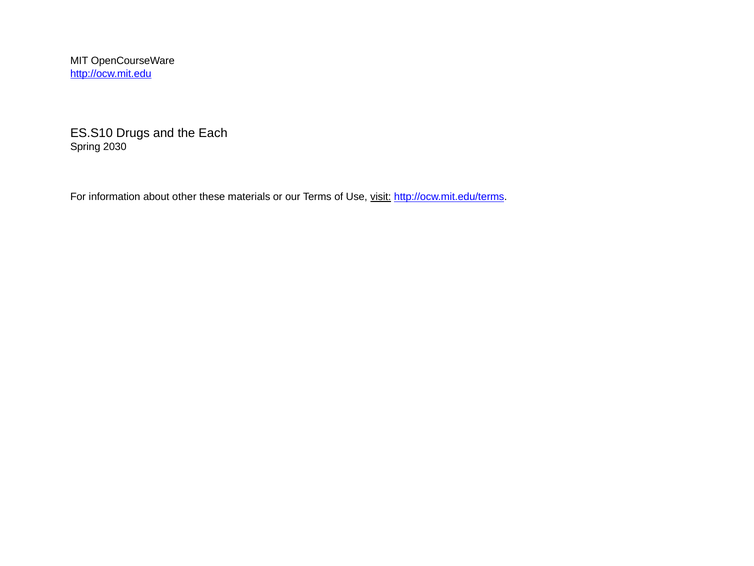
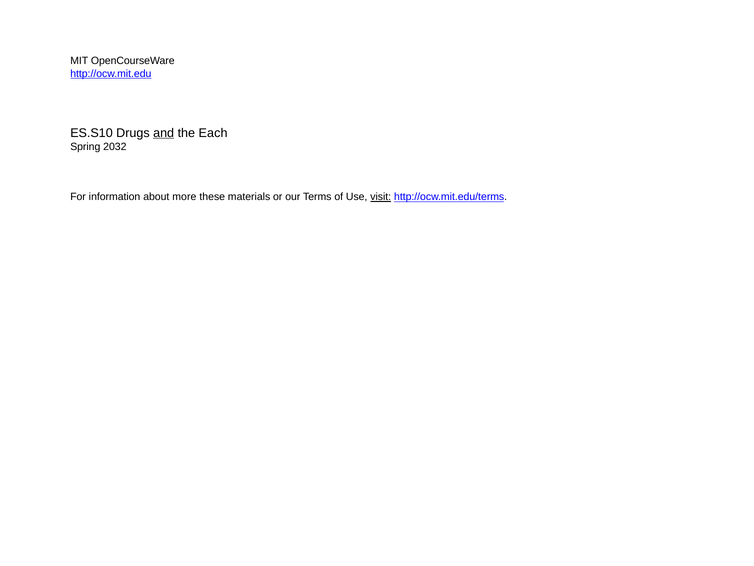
and underline: none -> present
2030: 2030 -> 2032
other: other -> more
